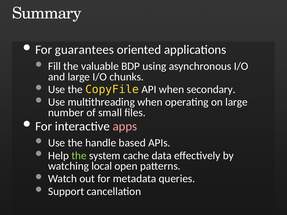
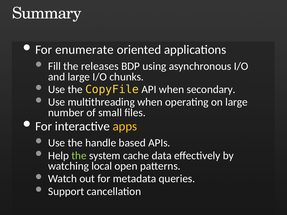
guarantees: guarantees -> enumerate
valuable: valuable -> releases
apps colour: pink -> yellow
